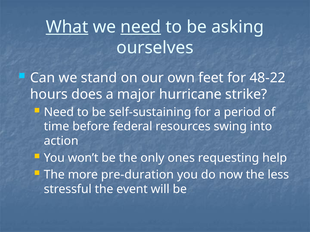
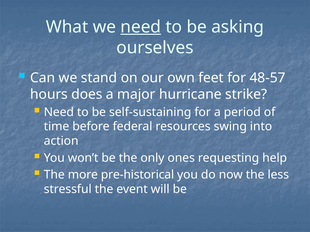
What underline: present -> none
48-22: 48-22 -> 48-57
pre-duration: pre-duration -> pre-historical
